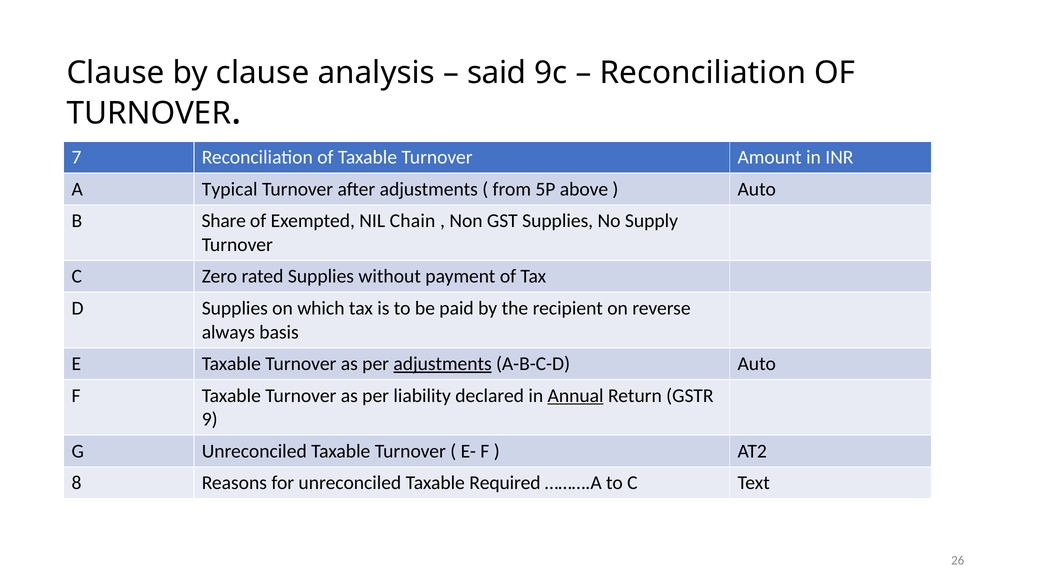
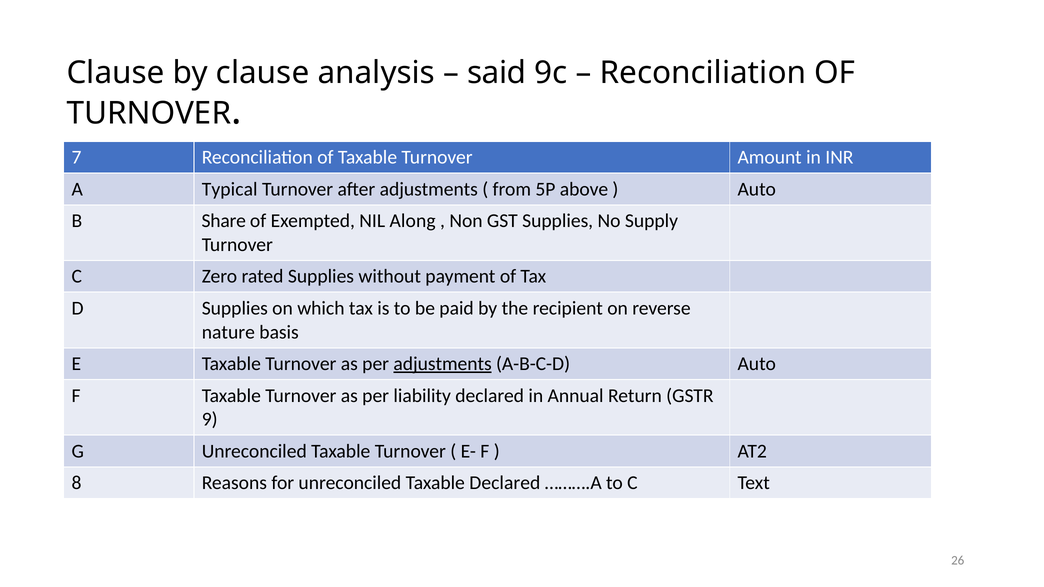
Chain: Chain -> Along
always: always -> nature
Annual underline: present -> none
Taxable Required: Required -> Declared
